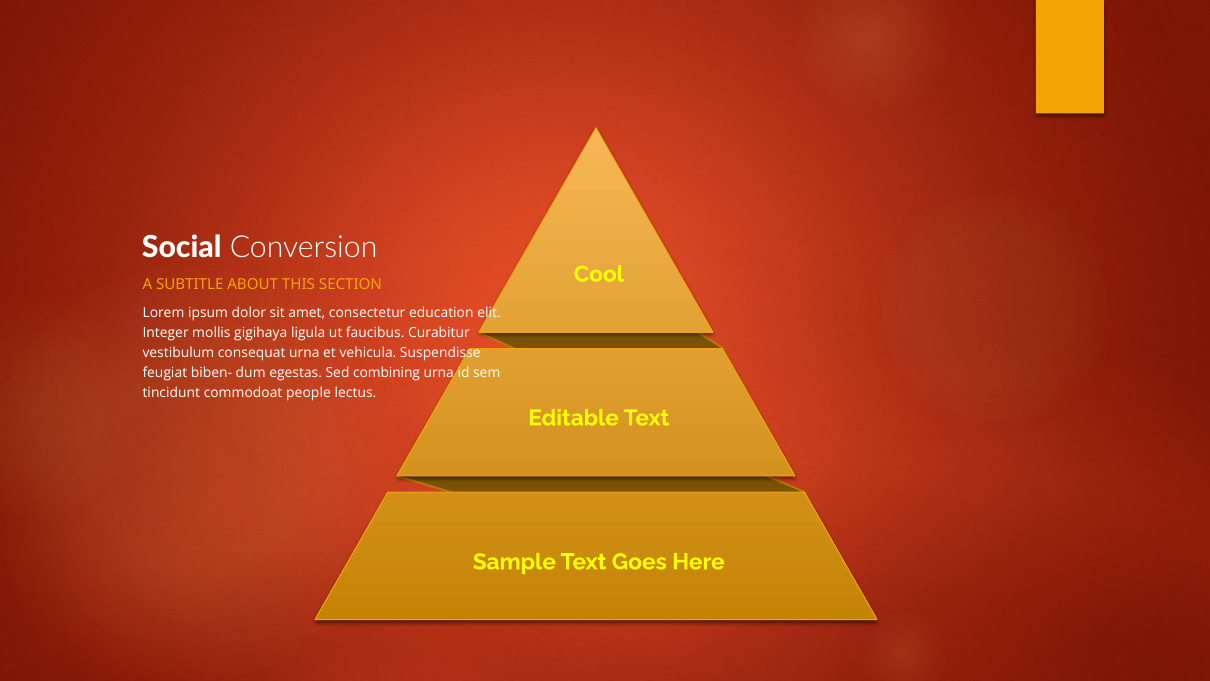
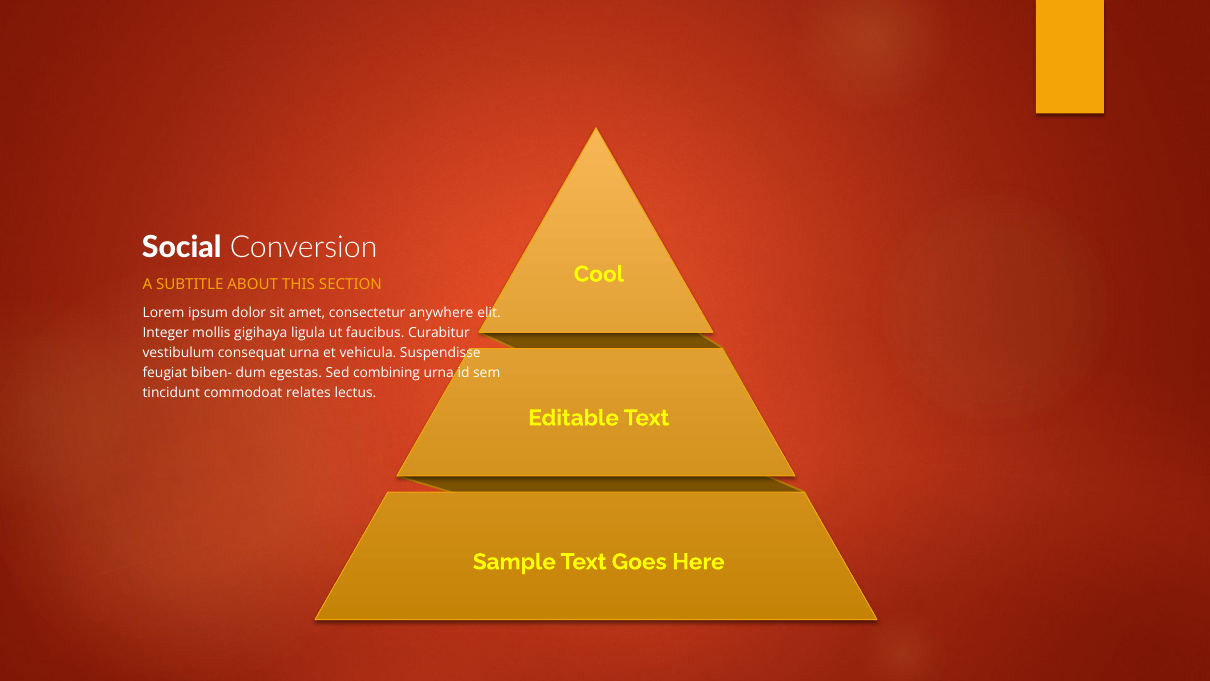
education: education -> anywhere
people: people -> relates
